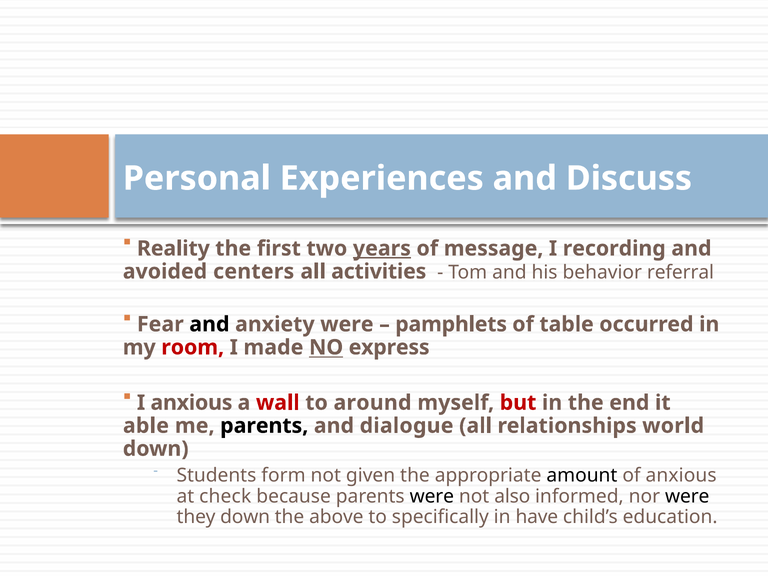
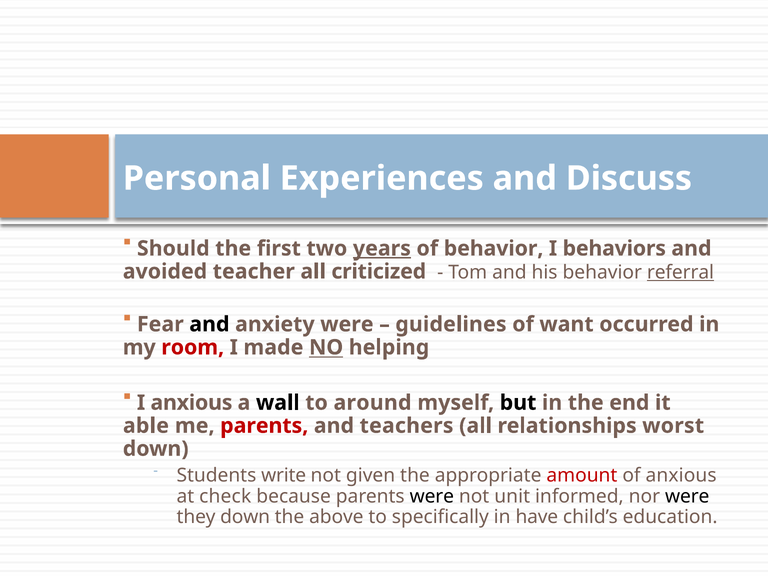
Reality: Reality -> Should
of message: message -> behavior
recording: recording -> behaviors
centers: centers -> teacher
activities: activities -> criticized
referral underline: none -> present
pamphlets: pamphlets -> guidelines
table: table -> want
express: express -> helping
wall colour: red -> black
but colour: red -> black
parents at (264, 426) colour: black -> red
dialogue: dialogue -> teachers
world: world -> worst
form: form -> write
amount colour: black -> red
also: also -> unit
